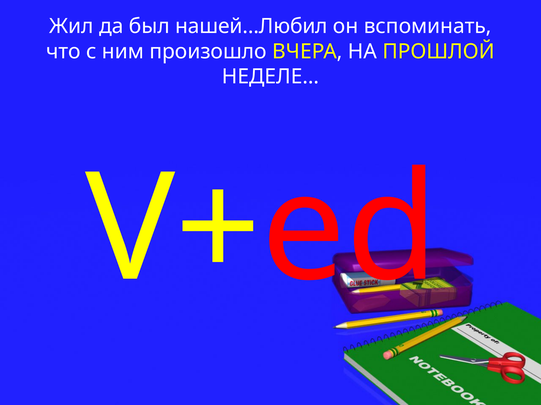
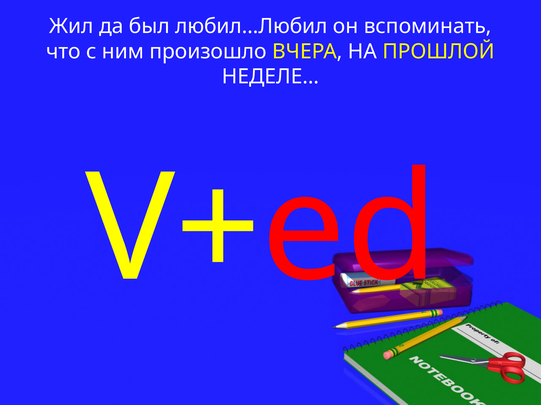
нашей…Любил: нашей…Любил -> любил…Любил
